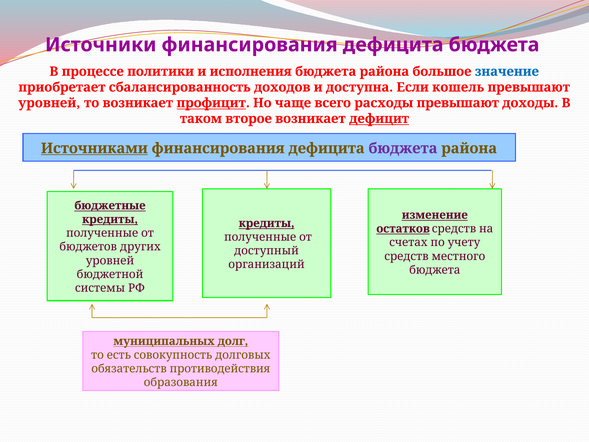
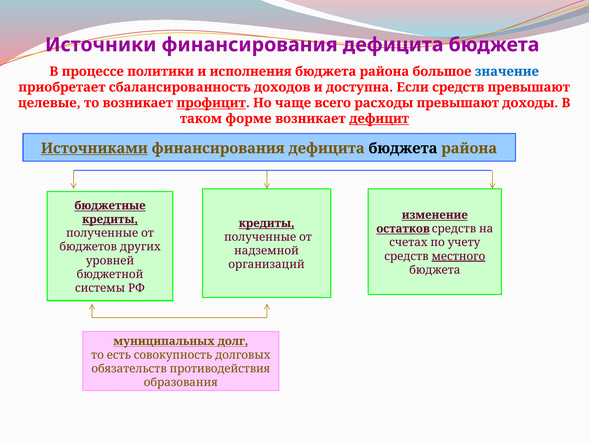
Если кошель: кошель -> средств
уровней at (49, 103): уровней -> целевые
второе: второе -> форме
бюджета at (403, 148) colour: purple -> black
доступный: доступный -> надземной
местного underline: none -> present
